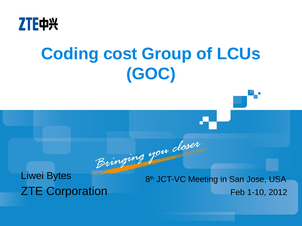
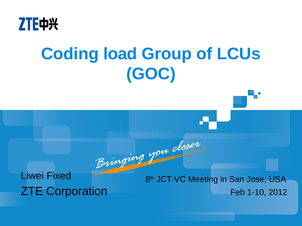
cost: cost -> load
Bytes: Bytes -> Fixed
